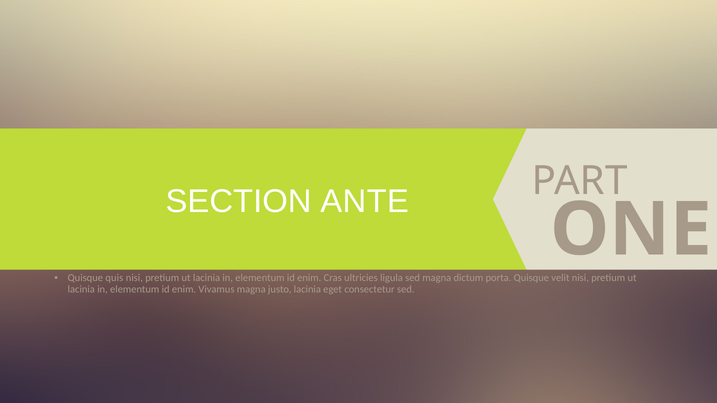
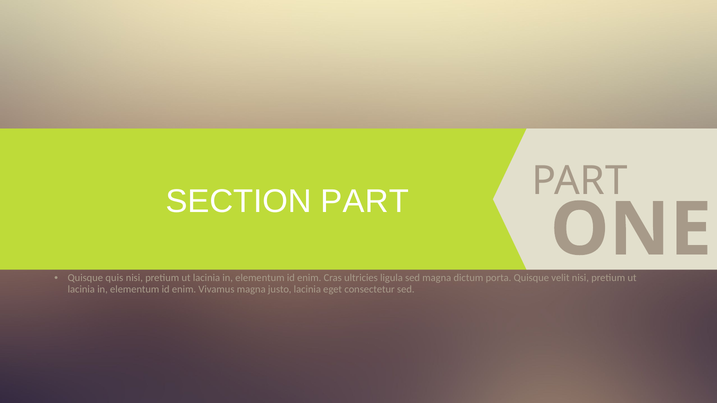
SECTION ANTE: ANTE -> PART
